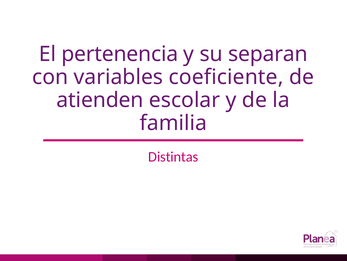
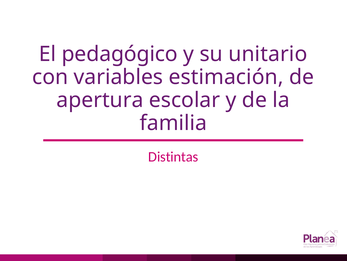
pertenencia: pertenencia -> pedagógico
separan: separan -> unitario
coeficiente: coeficiente -> estimación
atienden: atienden -> apertura
